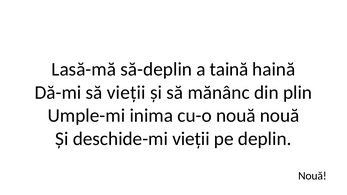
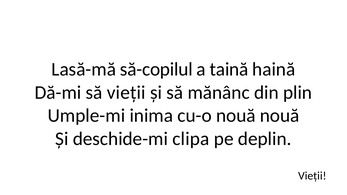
să-deplin: să-deplin -> să-copilul
deschide-mi vieții: vieții -> clipa
Nouă at (312, 176): Nouă -> Vieții
